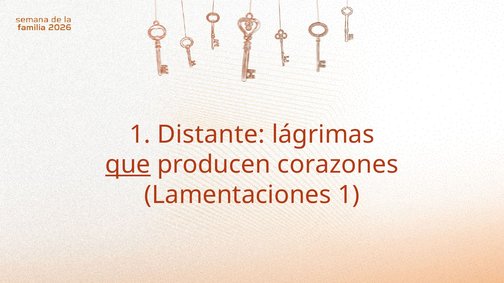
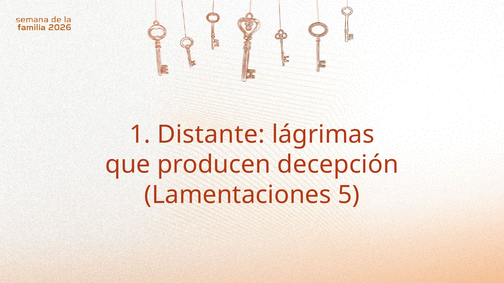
que underline: present -> none
corazones: corazones -> decepción
Lamentaciones 1: 1 -> 5
